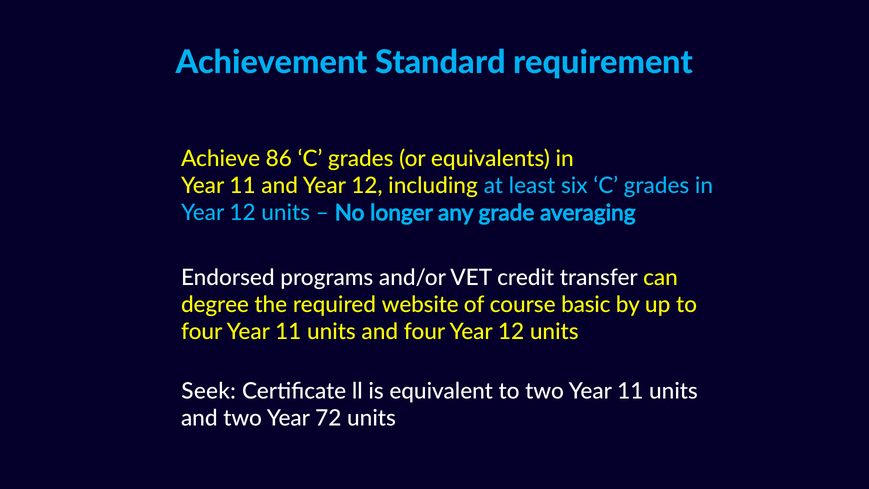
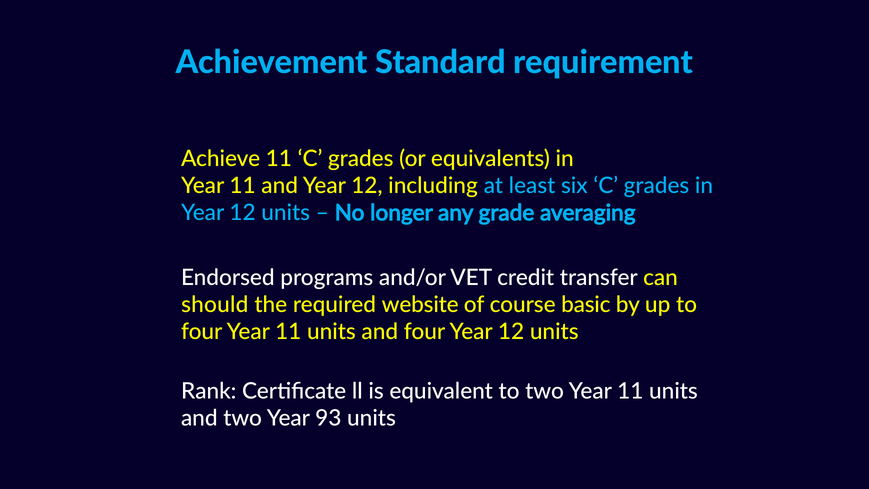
Achieve 86: 86 -> 11
degree: degree -> should
Seek: Seek -> Rank
72: 72 -> 93
